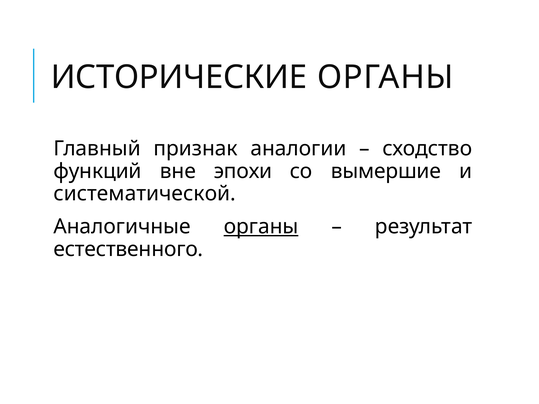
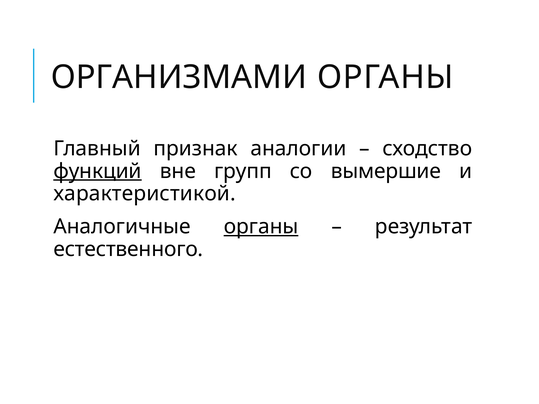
ИСТОРИЧЕСКИЕ: ИСТОРИЧЕСКИЕ -> ОРГАНИЗМАМИ
функций underline: none -> present
эпохи: эпохи -> групп
систематической: систематической -> характеристикой
